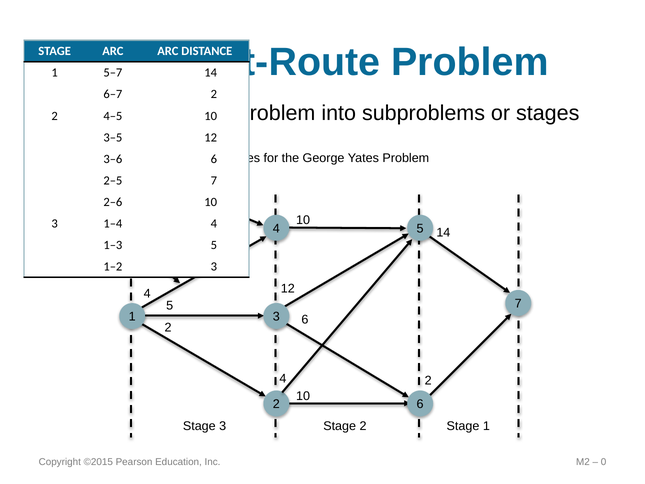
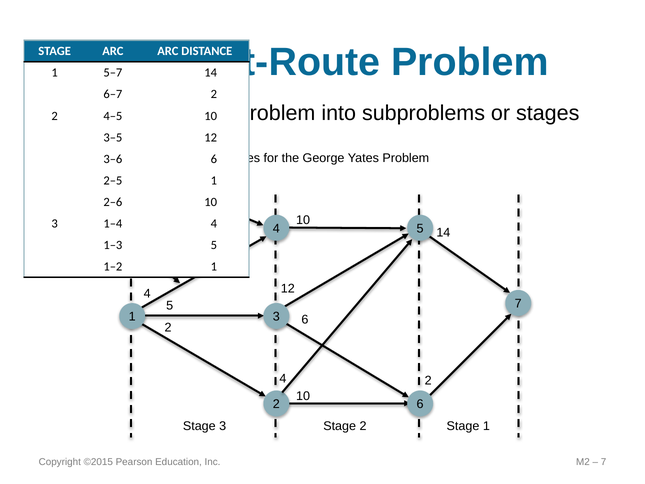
2–5 7: 7 -> 1
1–2 3: 3 -> 1
0 at (604, 462): 0 -> 7
